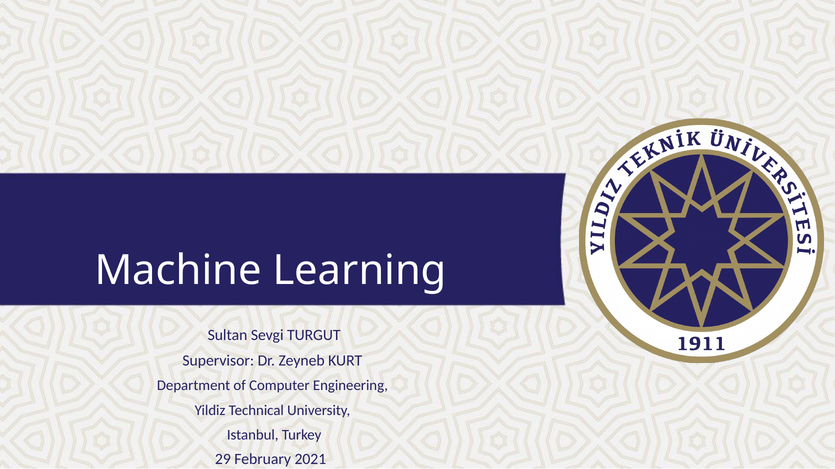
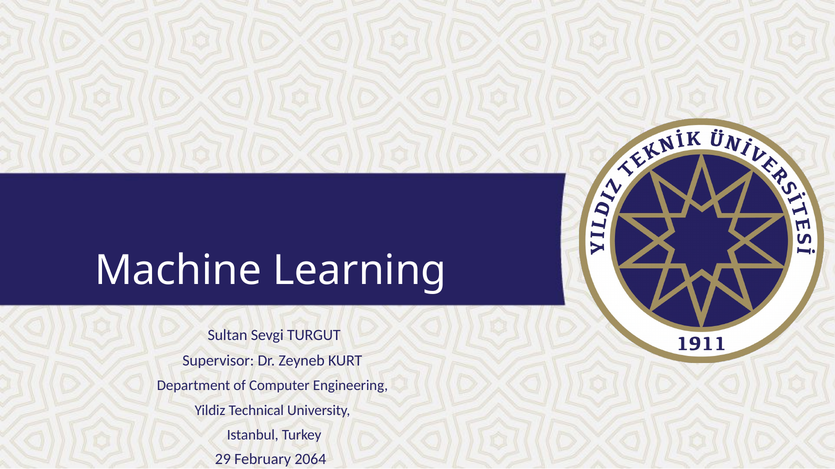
2021: 2021 -> 2064
